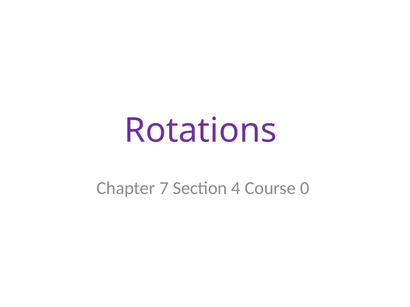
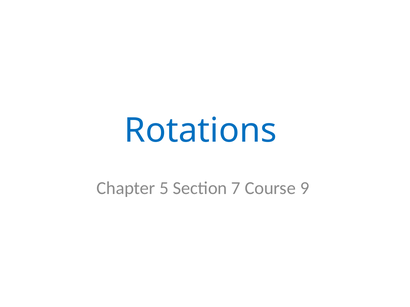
Rotations colour: purple -> blue
7: 7 -> 5
4: 4 -> 7
0: 0 -> 9
